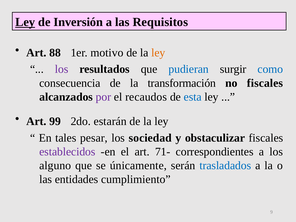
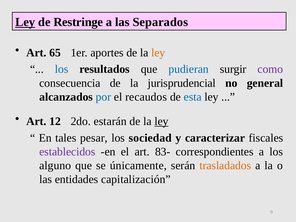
Inversión: Inversión -> Restringe
Requisitos: Requisitos -> Separados
88: 88 -> 65
motivo: motivo -> aportes
los at (62, 69) colour: purple -> blue
como colour: blue -> purple
transformación: transformación -> jurisprudencial
no fiscales: fiscales -> general
por colour: purple -> blue
99: 99 -> 12
ley at (161, 121) underline: none -> present
obstaculizar: obstaculizar -> caracterizar
71-: 71- -> 83-
trasladados colour: blue -> orange
cumplimiento: cumplimiento -> capitalización
